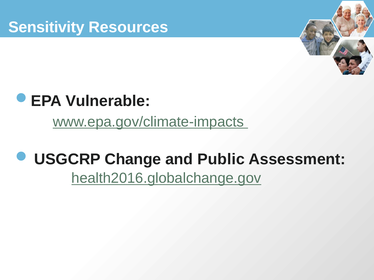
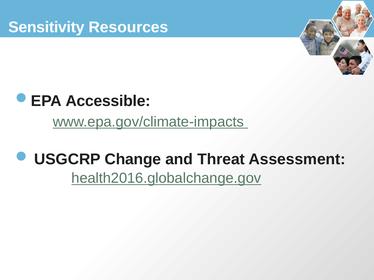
Vulnerable: Vulnerable -> Accessible
Public: Public -> Threat
